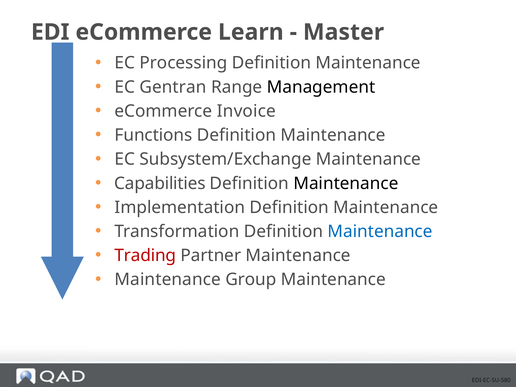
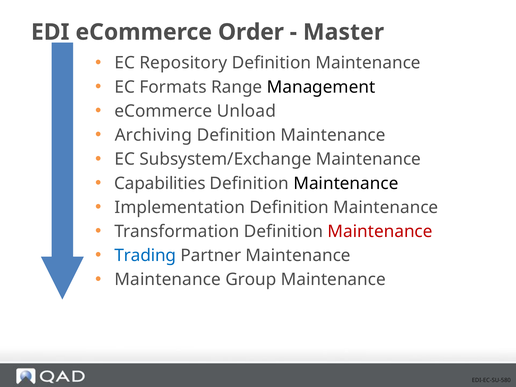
Learn: Learn -> Order
Processing: Processing -> Repository
Gentran: Gentran -> Formats
Invoice: Invoice -> Unload
Functions: Functions -> Archiving
Maintenance at (380, 231) colour: blue -> red
Trading colour: red -> blue
